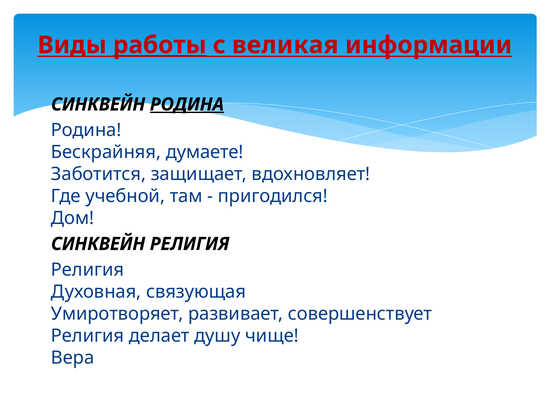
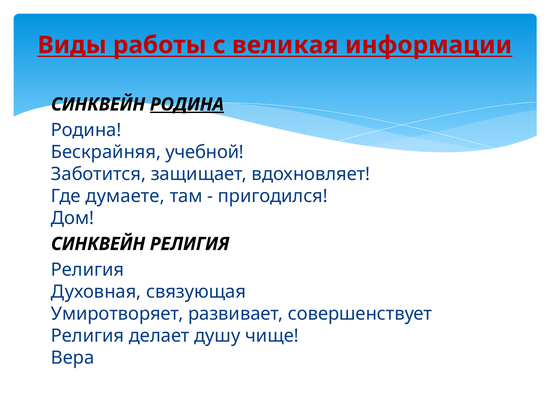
работы underline: present -> none
думаете: думаете -> учебной
учебной: учебной -> думаете
